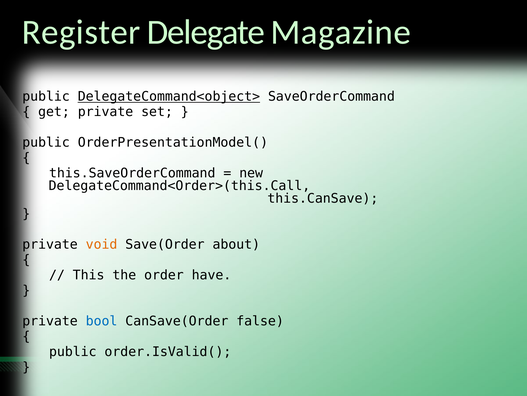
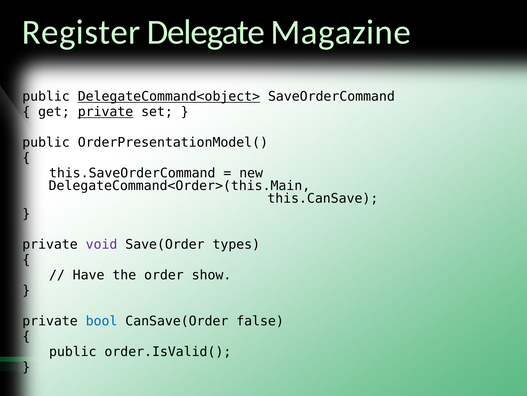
private at (106, 112) underline: none -> present
DelegateCommand<Order>(this.Call: DelegateCommand<Order>(this.Call -> DelegateCommand<Order>(this.Main
void colour: orange -> purple
about: about -> types
This: This -> Have
have: have -> show
